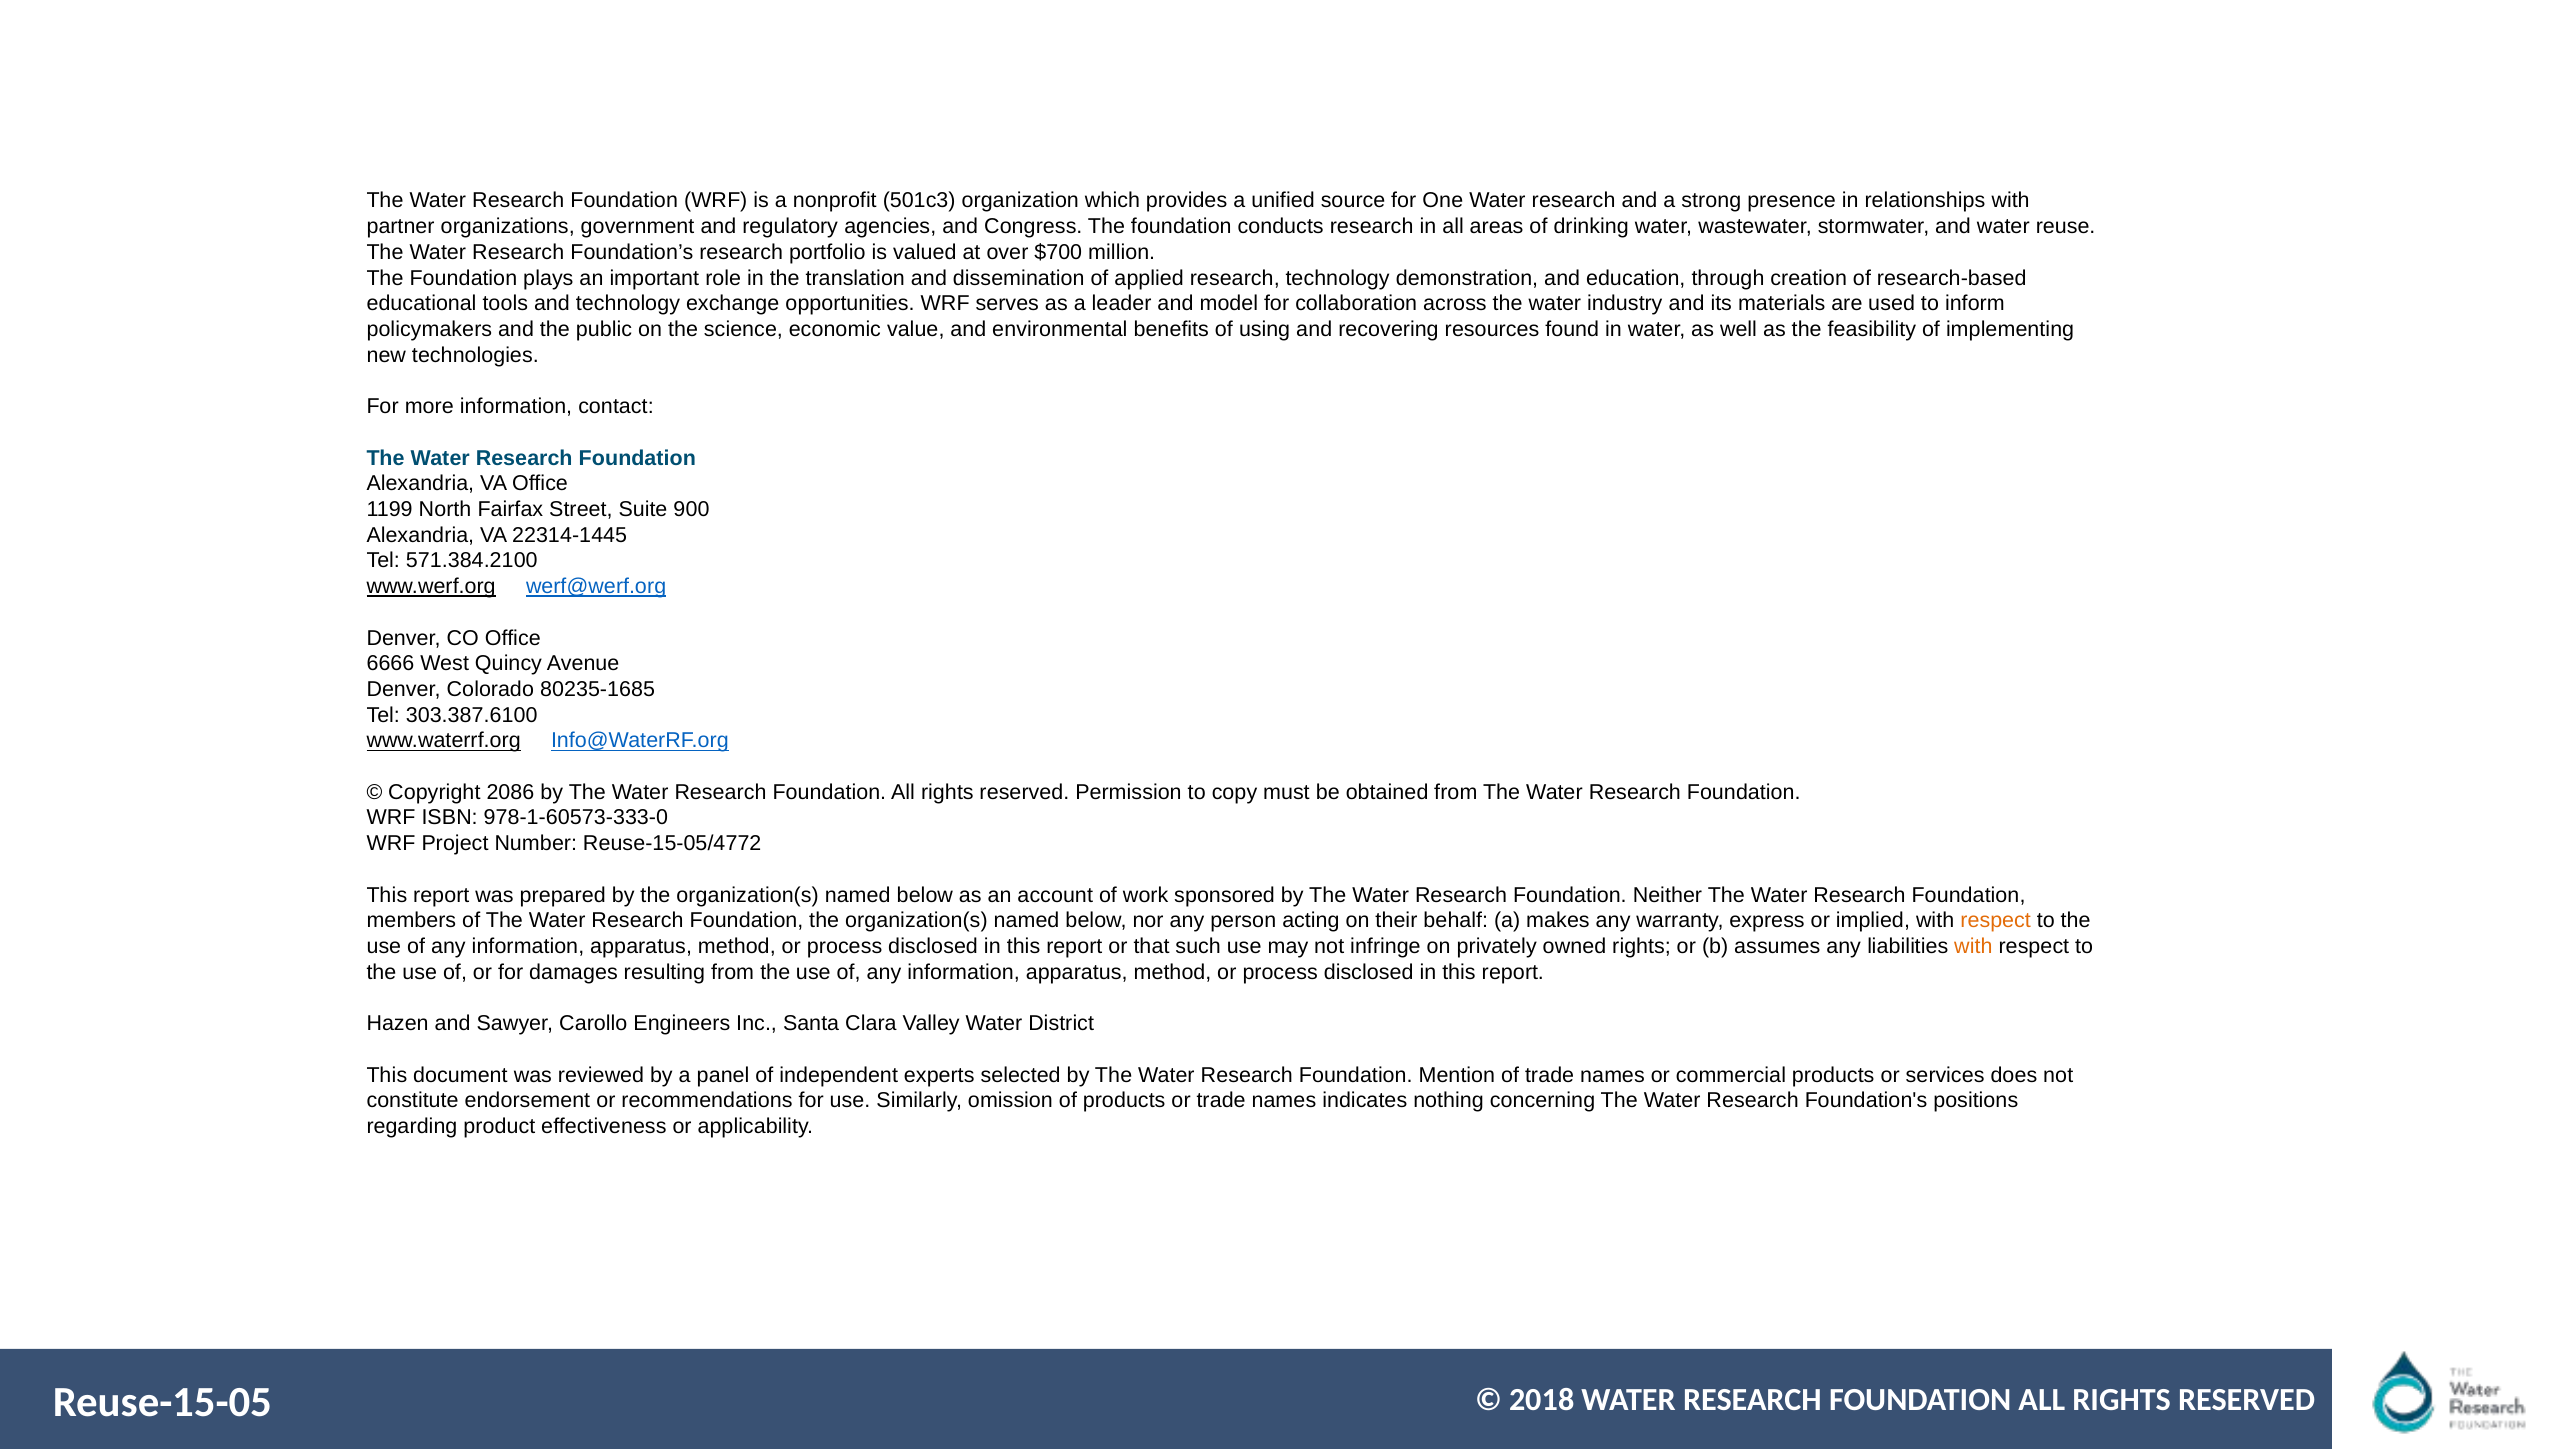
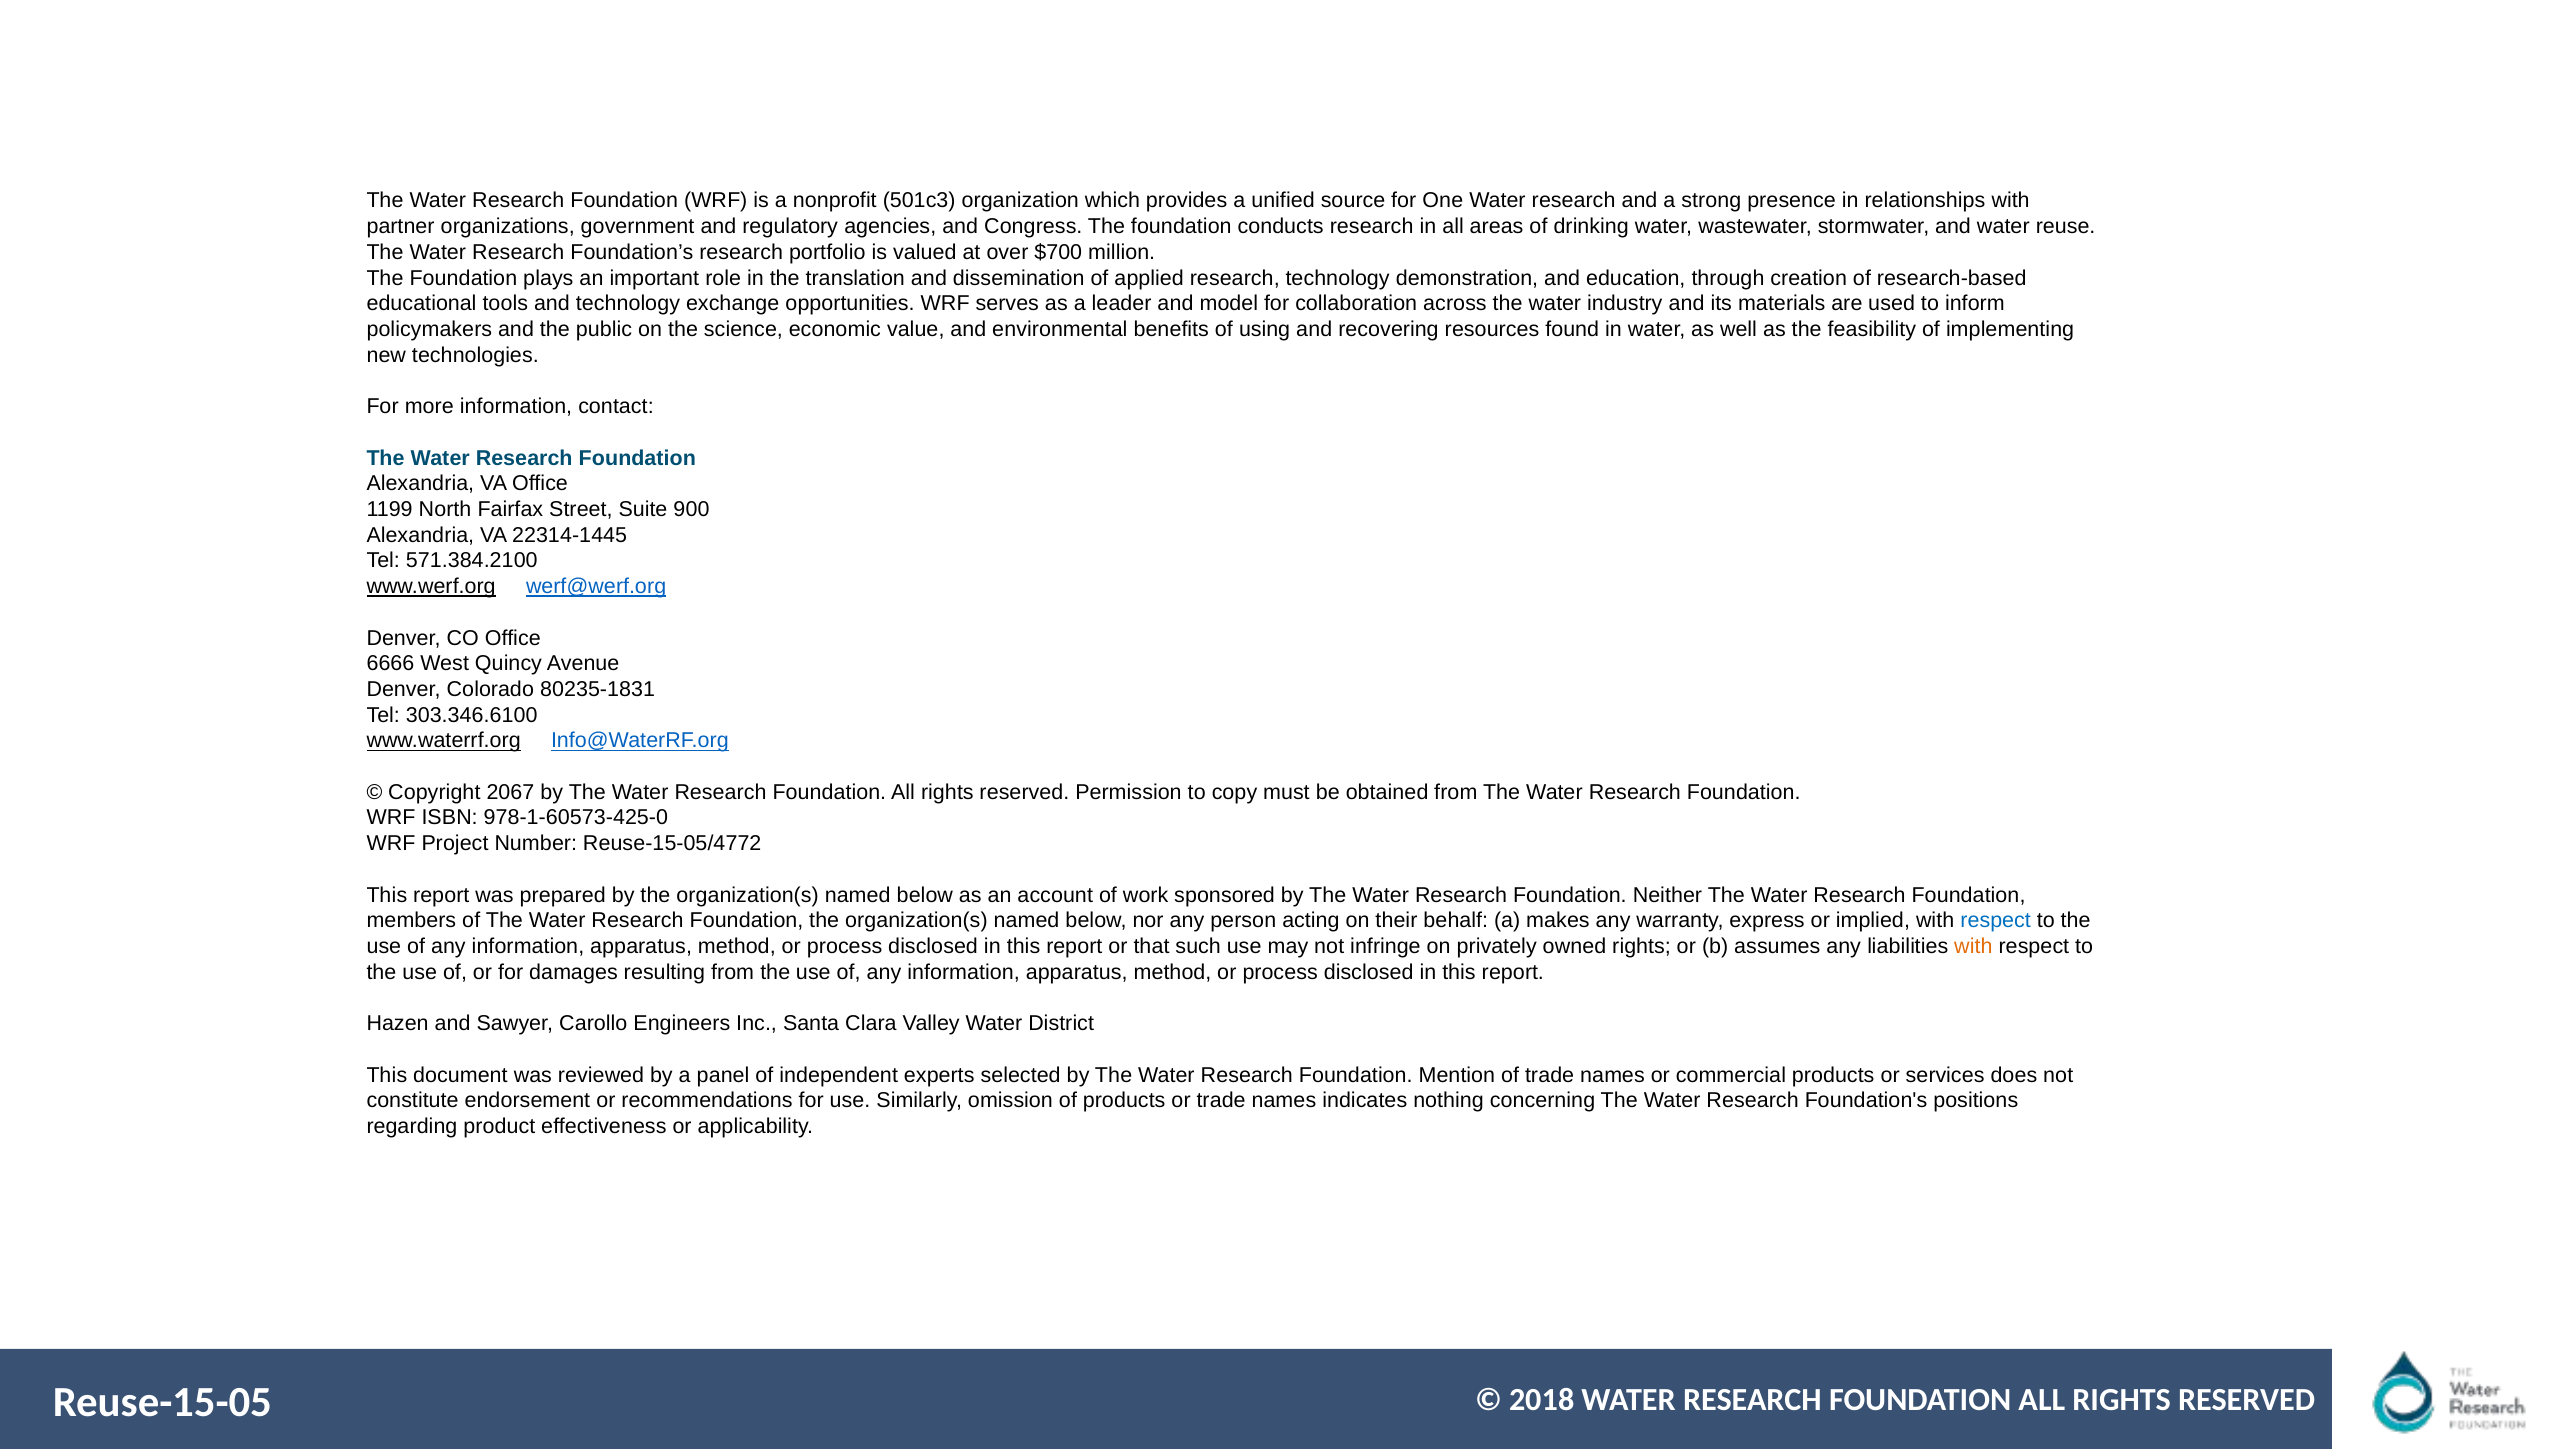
80235-1685: 80235-1685 -> 80235-1831
303.387.6100: 303.387.6100 -> 303.346.6100
2086: 2086 -> 2067
978-1-60573-333-0: 978-1-60573-333-0 -> 978-1-60573-425-0
respect at (1996, 921) colour: orange -> blue
